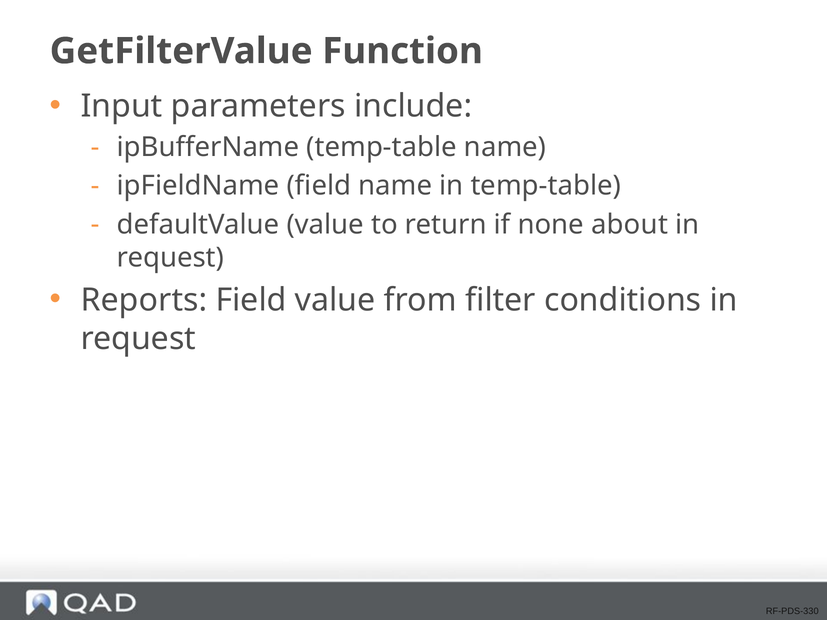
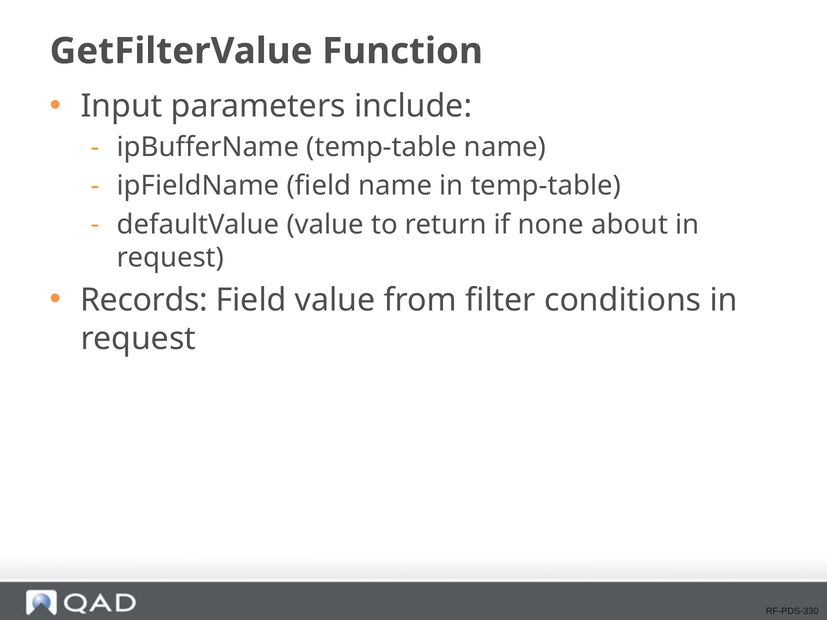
Reports: Reports -> Records
